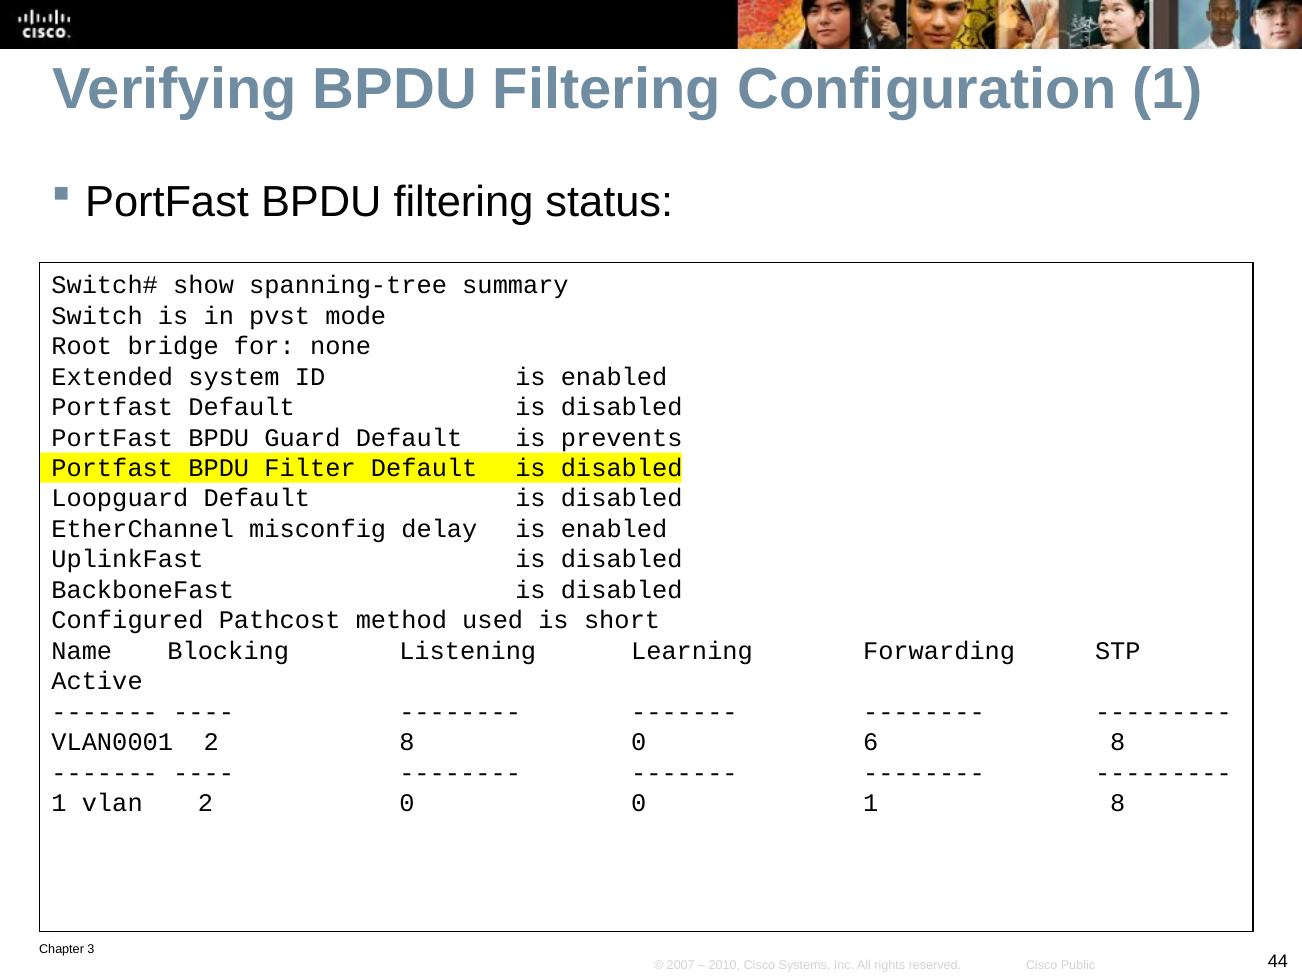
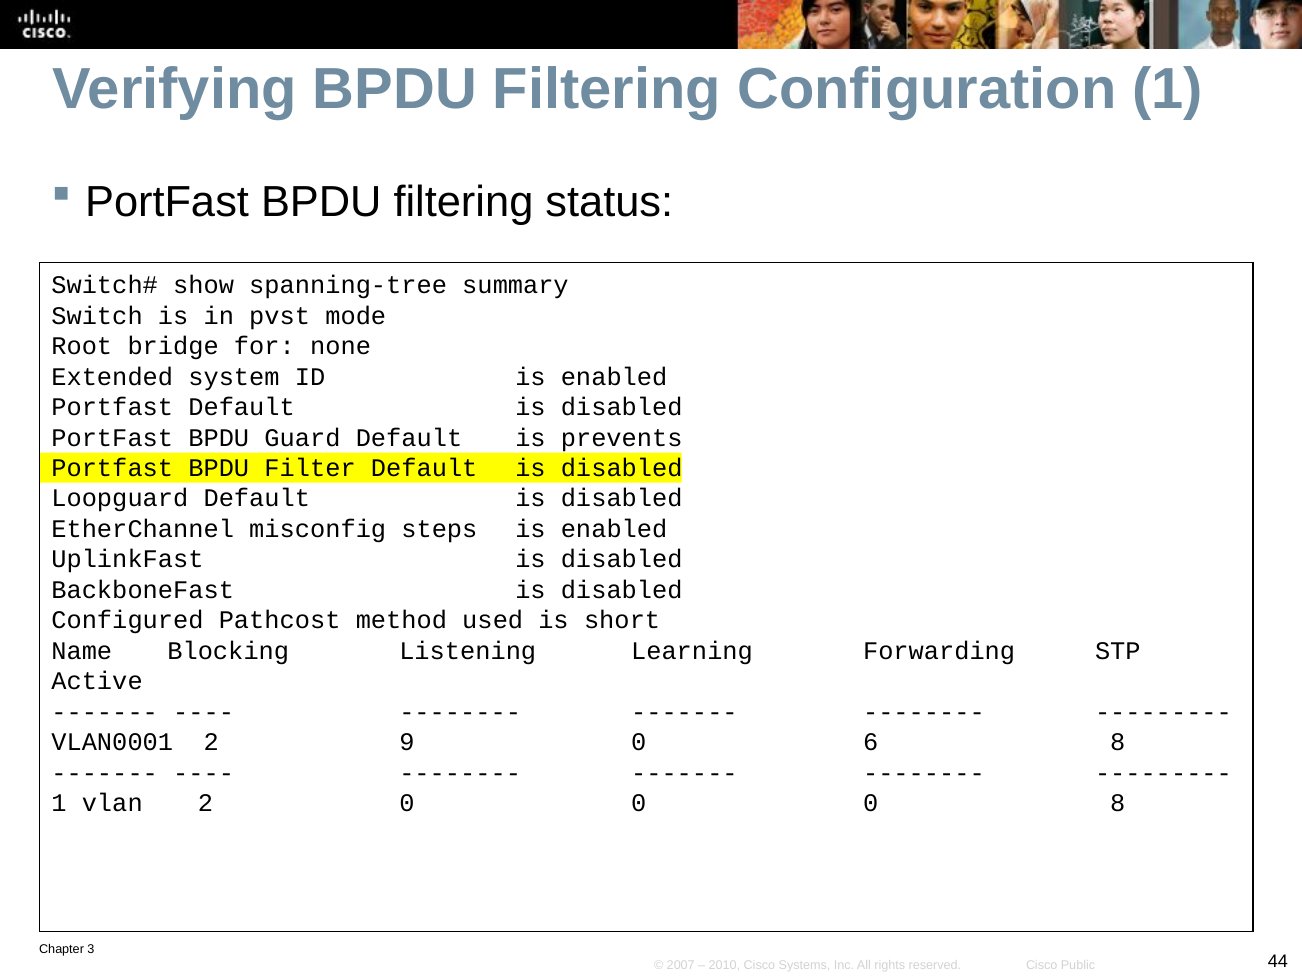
delay: delay -> steps
2 8: 8 -> 9
0 0 1: 1 -> 0
